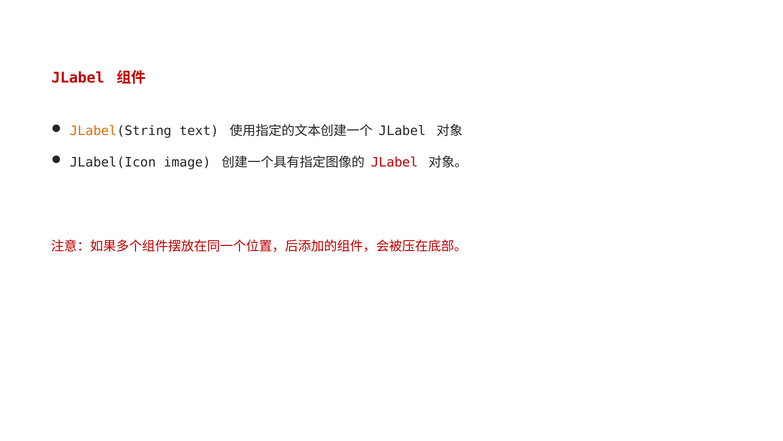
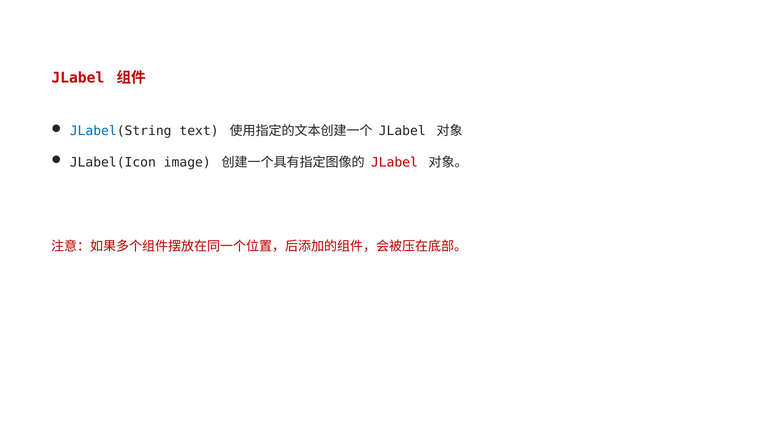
JLabel at (93, 131) colour: orange -> blue
